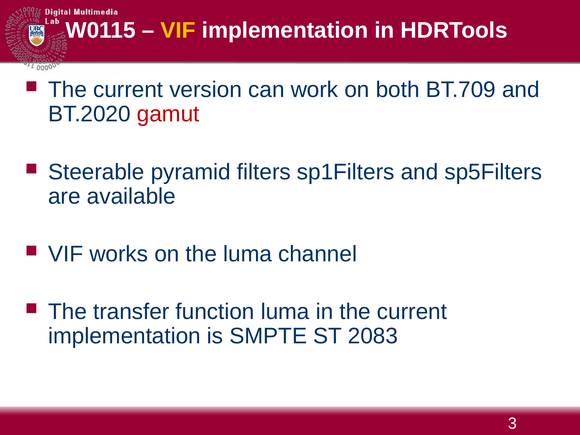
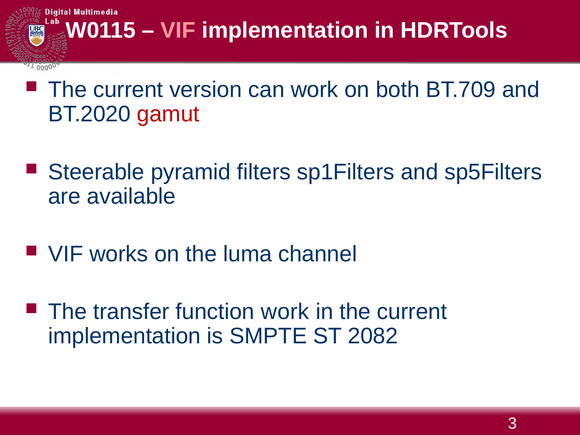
VIF at (178, 30) colour: yellow -> pink
function luma: luma -> work
2083: 2083 -> 2082
